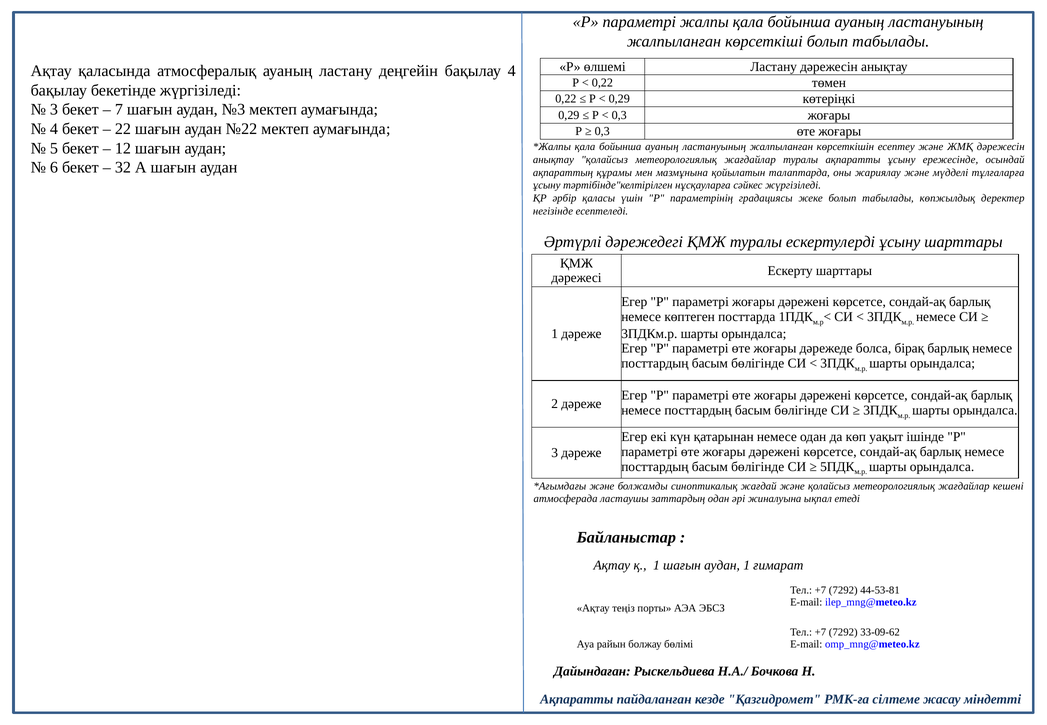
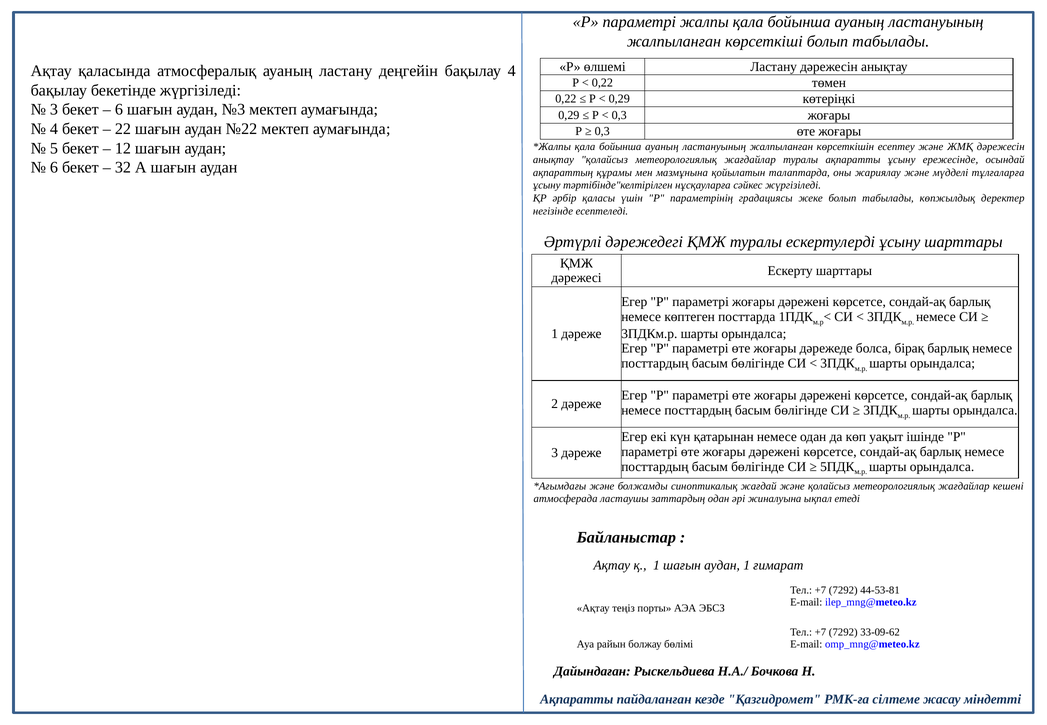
7 at (119, 110): 7 -> 6
